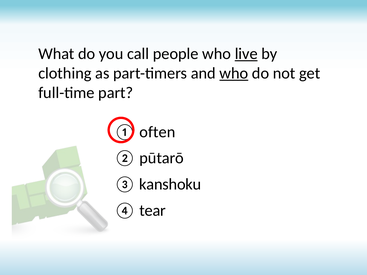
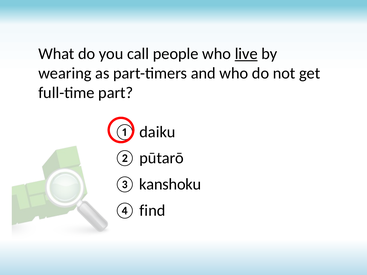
clothing: clothing -> wearing
who at (234, 73) underline: present -> none
often: often -> daiku
tear: tear -> find
